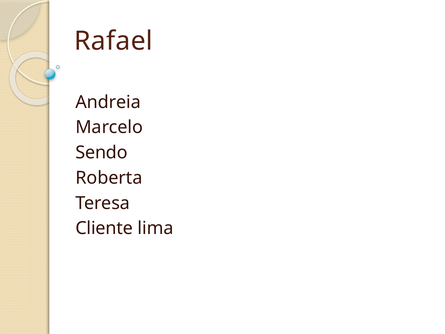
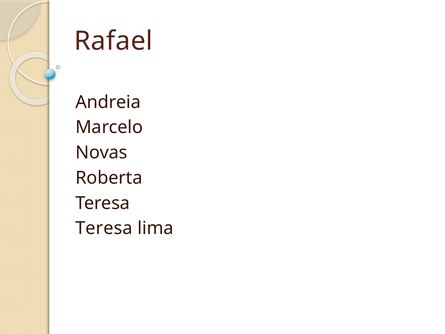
Sendo: Sendo -> Novas
Cliente at (104, 228): Cliente -> Teresa
